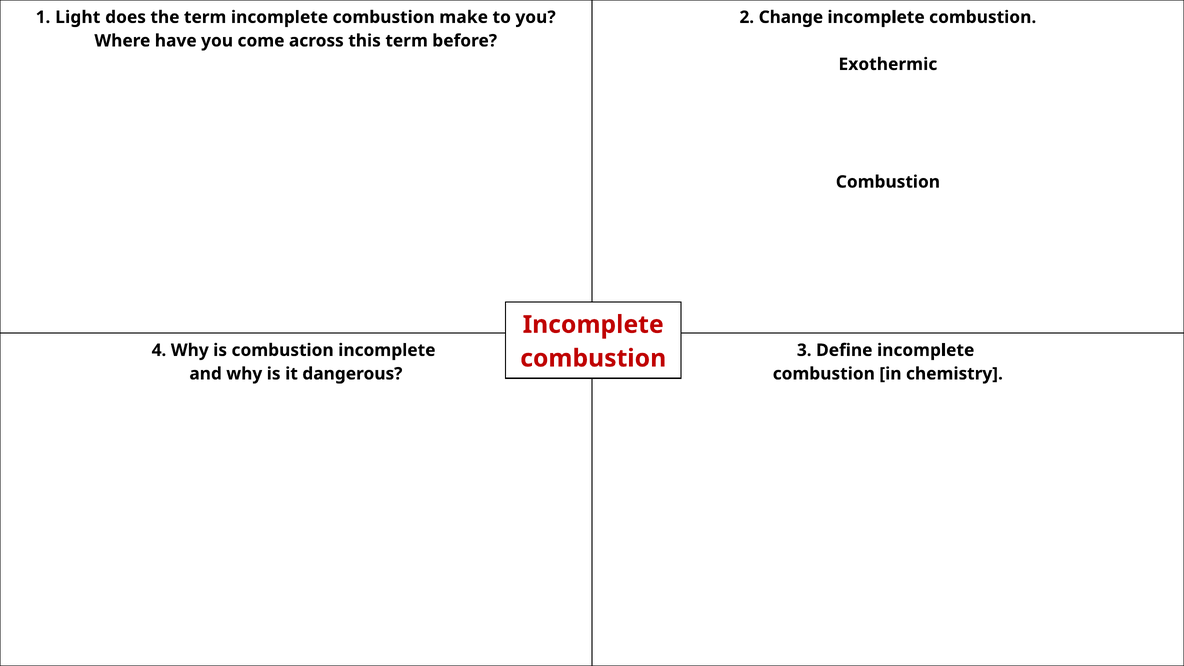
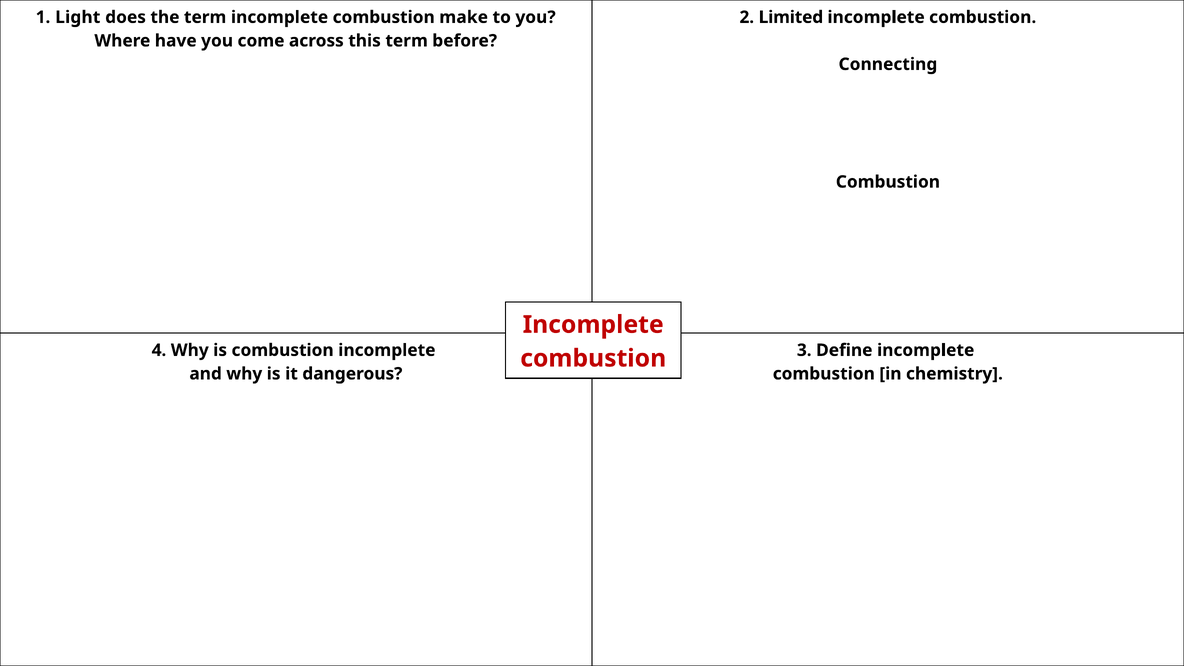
Change: Change -> Limited
Exothermic: Exothermic -> Connecting
